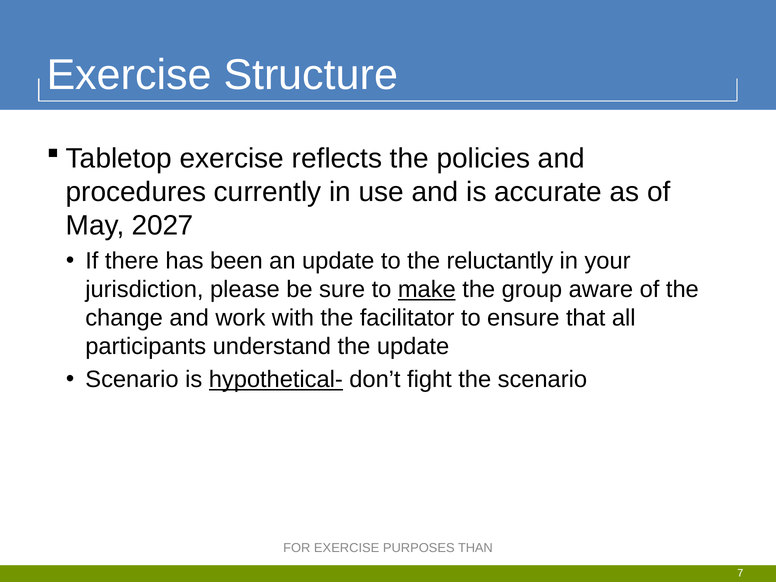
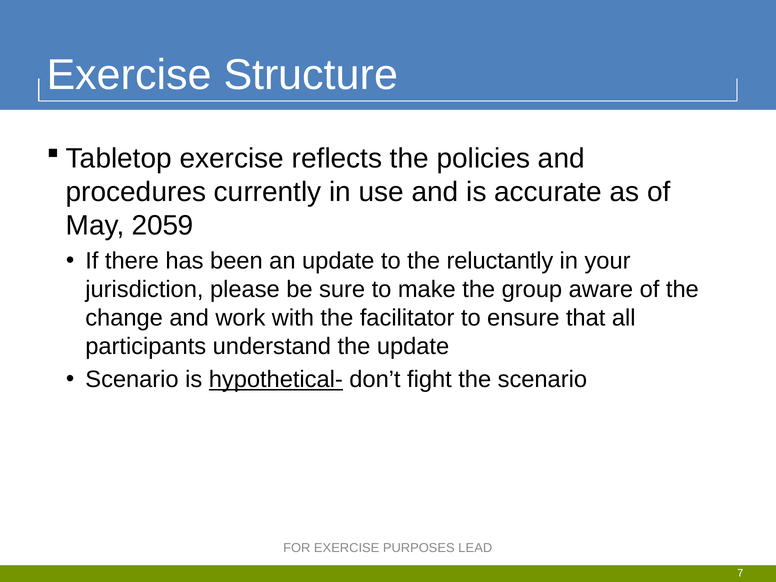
2027: 2027 -> 2059
make underline: present -> none
THAN: THAN -> LEAD
